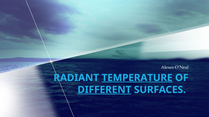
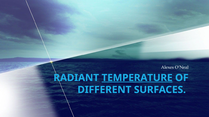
DIFFERENT underline: present -> none
